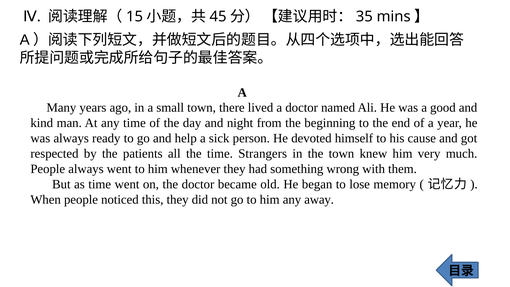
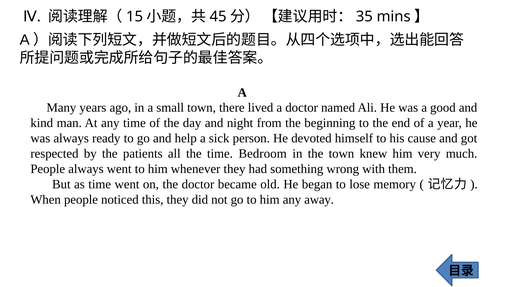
Strangers: Strangers -> Bedroom
